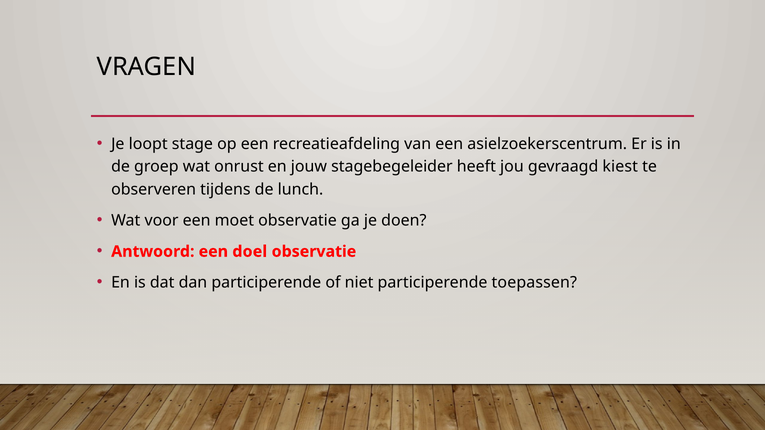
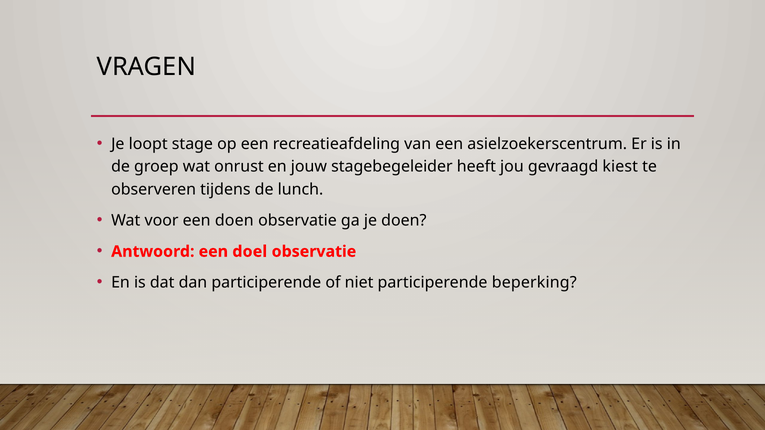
een moet: moet -> doen
toepassen: toepassen -> beperking
